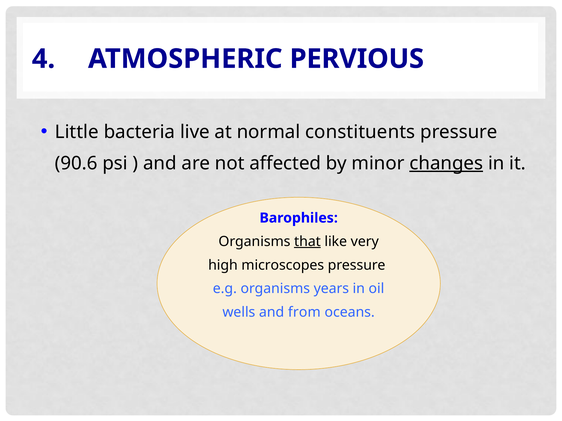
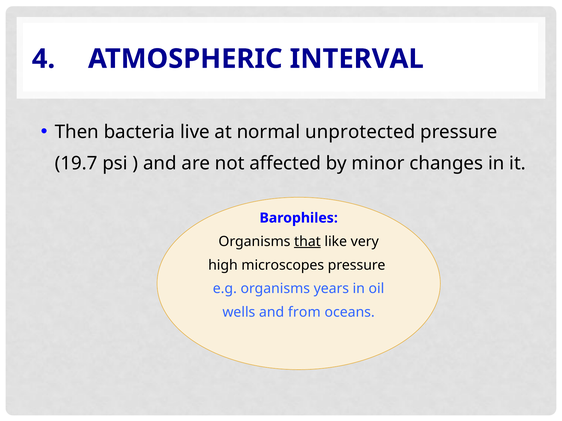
PERVIOUS: PERVIOUS -> INTERVAL
Little: Little -> Then
constituents: constituents -> unprotected
90.6: 90.6 -> 19.7
changes underline: present -> none
